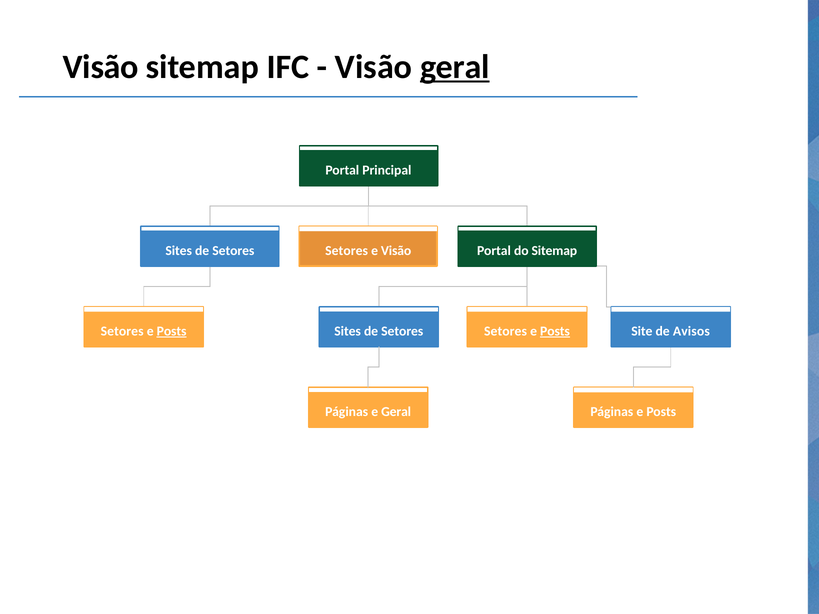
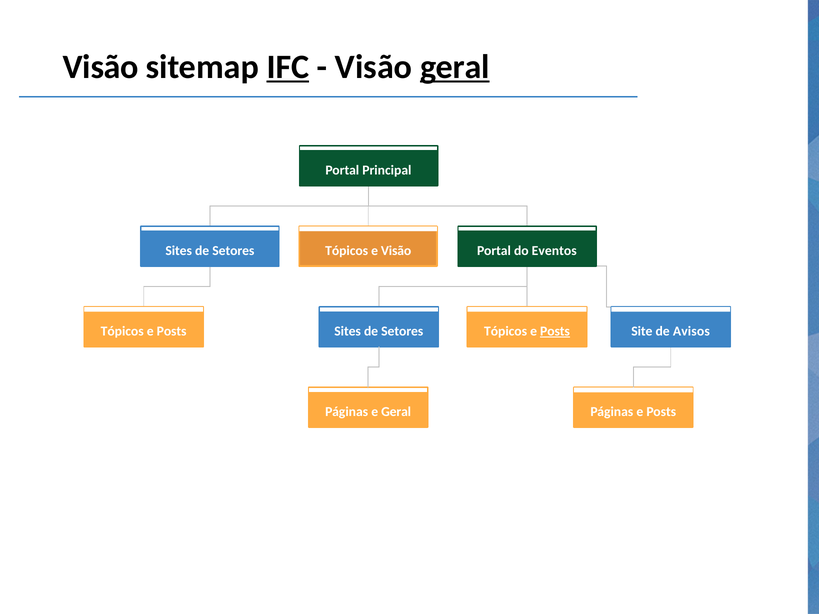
IFC underline: none -> present
Setores at (347, 251): Setores -> Tópicos
do Sitemap: Sitemap -> Eventos
Setores at (122, 331): Setores -> Tópicos
Posts at (172, 331) underline: present -> none
Setores at (506, 331): Setores -> Tópicos
